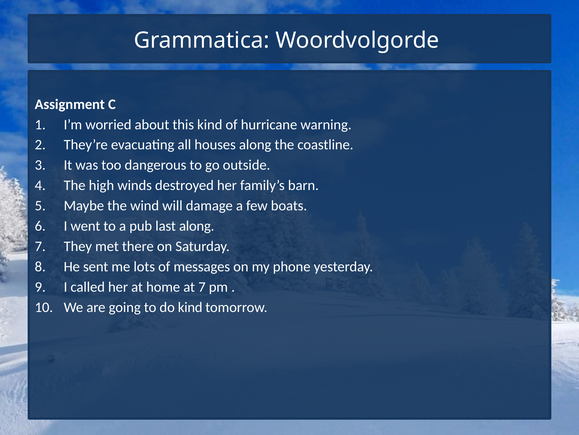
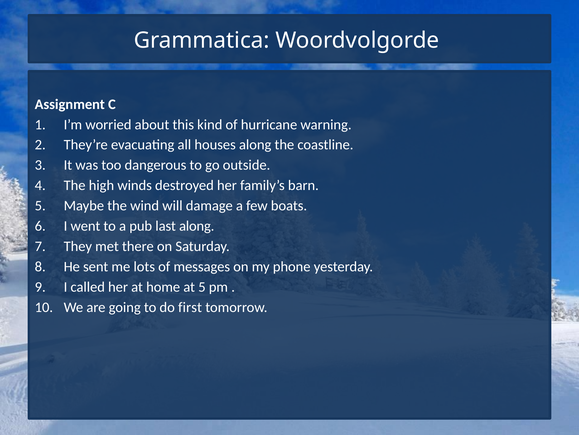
at 7: 7 -> 5
do kind: kind -> first
